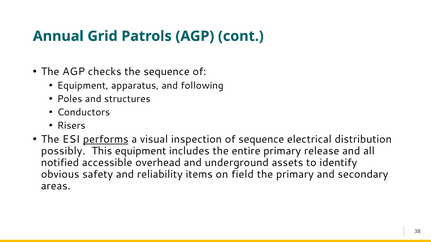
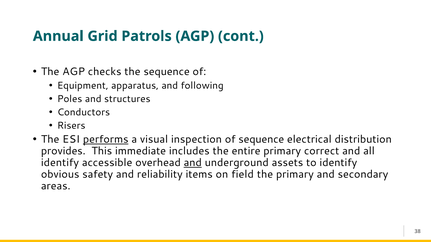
possibly: possibly -> provides
This equipment: equipment -> immediate
release: release -> correct
notified at (60, 163): notified -> identify
and at (193, 163) underline: none -> present
